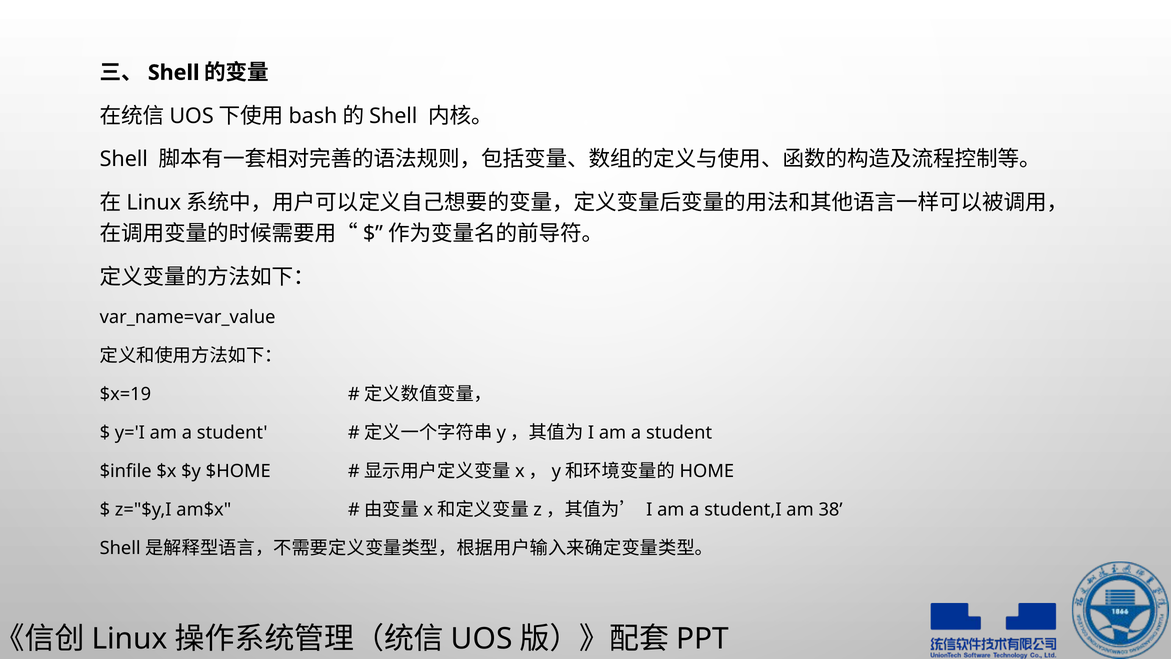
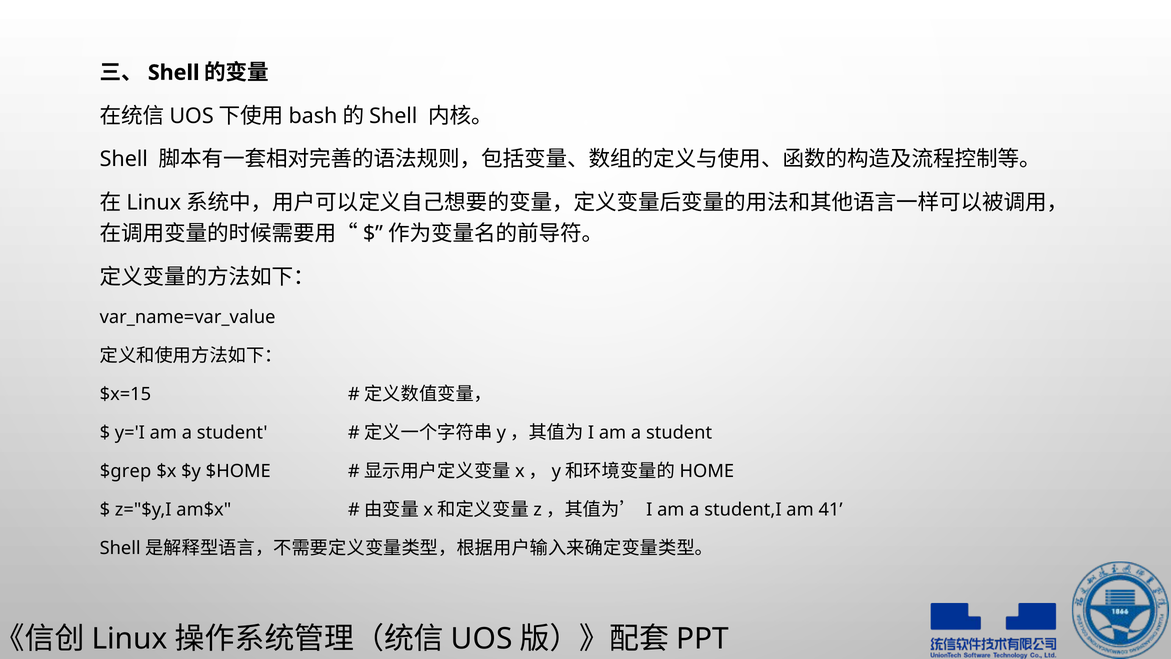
$x=19: $x=19 -> $x=15
$infile: $infile -> $grep
38: 38 -> 41
